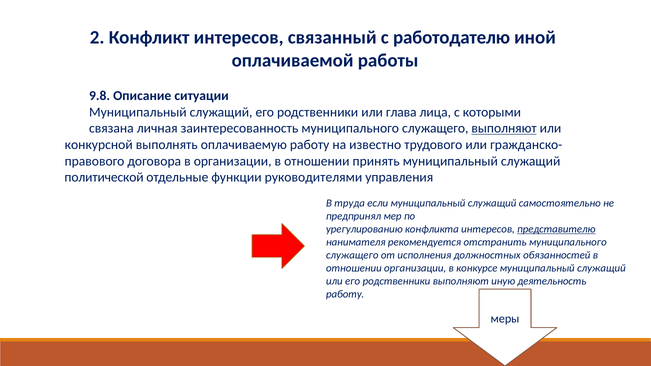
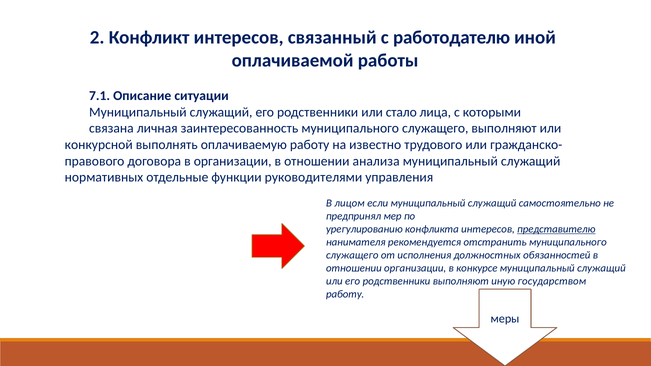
9.8: 9.8 -> 7.1
глава: глава -> стало
выполняют at (504, 129) underline: present -> none
принять: принять -> анализа
политической: политической -> нормативных
труда: труда -> лицом
деятельность: деятельность -> государством
